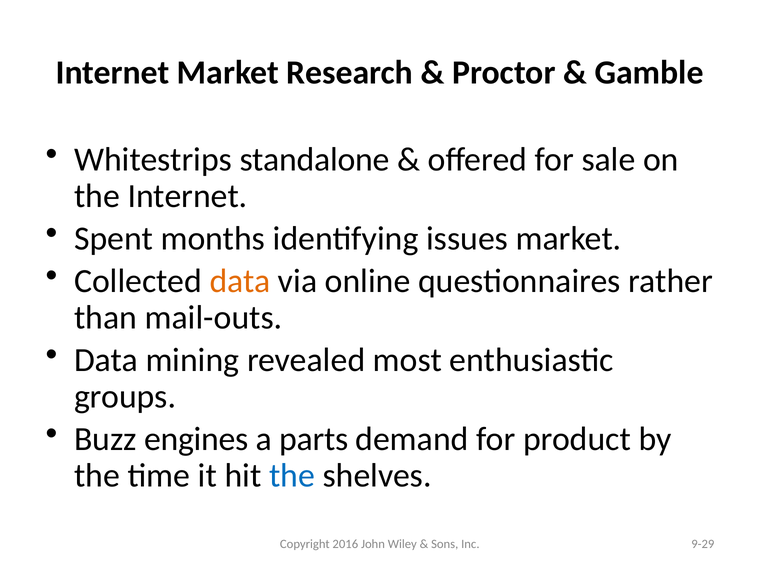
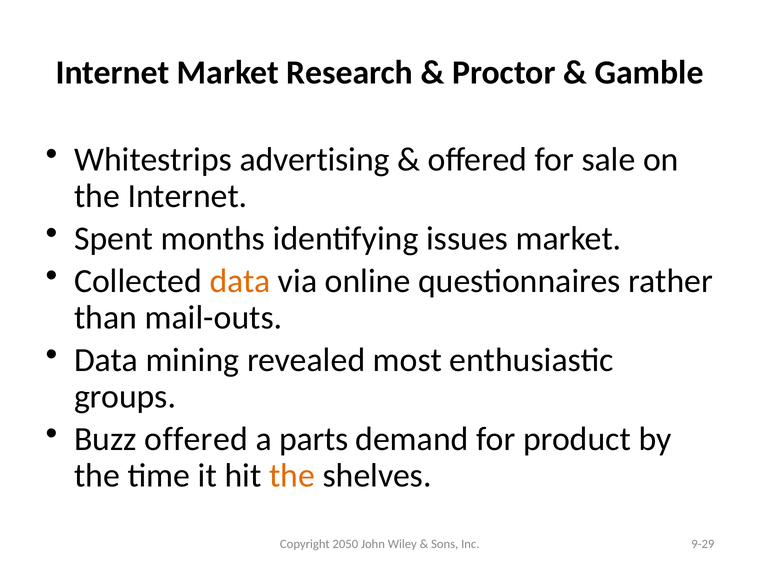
standalone: standalone -> advertising
Buzz engines: engines -> offered
the at (292, 476) colour: blue -> orange
2016: 2016 -> 2050
